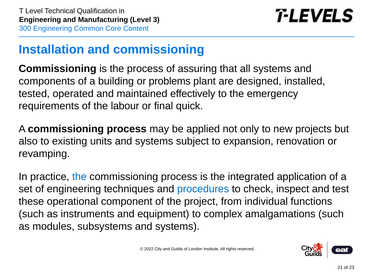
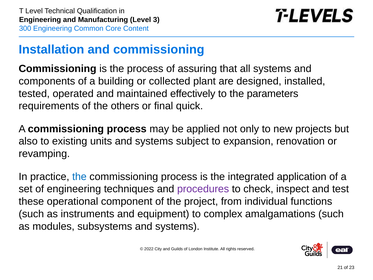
problems: problems -> collected
emergency: emergency -> parameters
labour: labour -> others
procedures colour: blue -> purple
